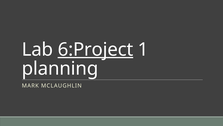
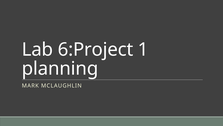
6:Project underline: present -> none
